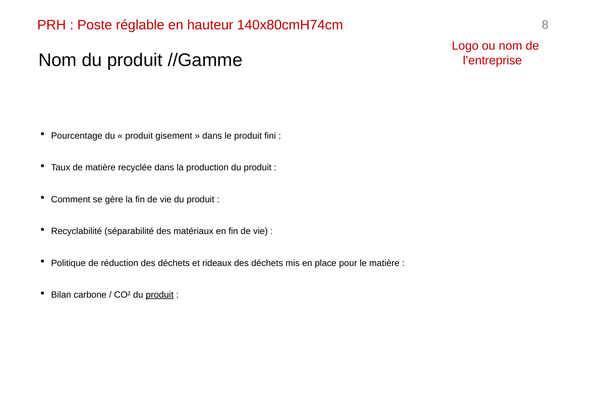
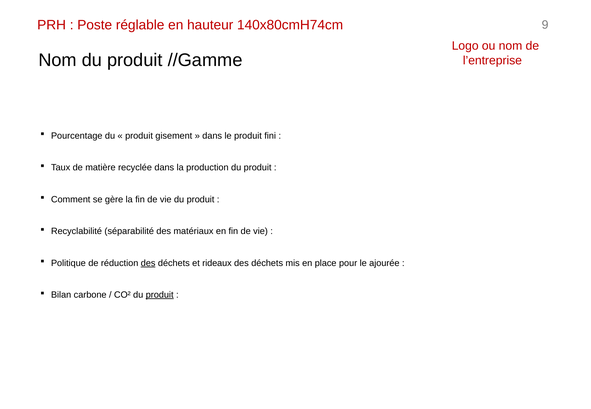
8: 8 -> 9
des at (148, 263) underline: none -> present
le matière: matière -> ajourée
